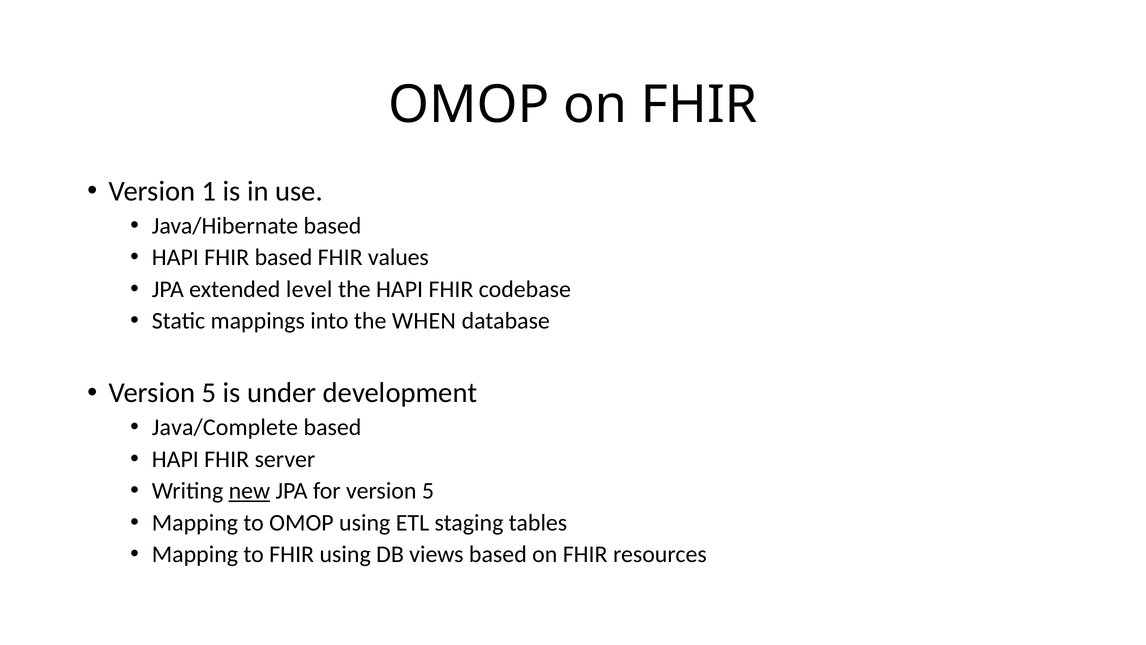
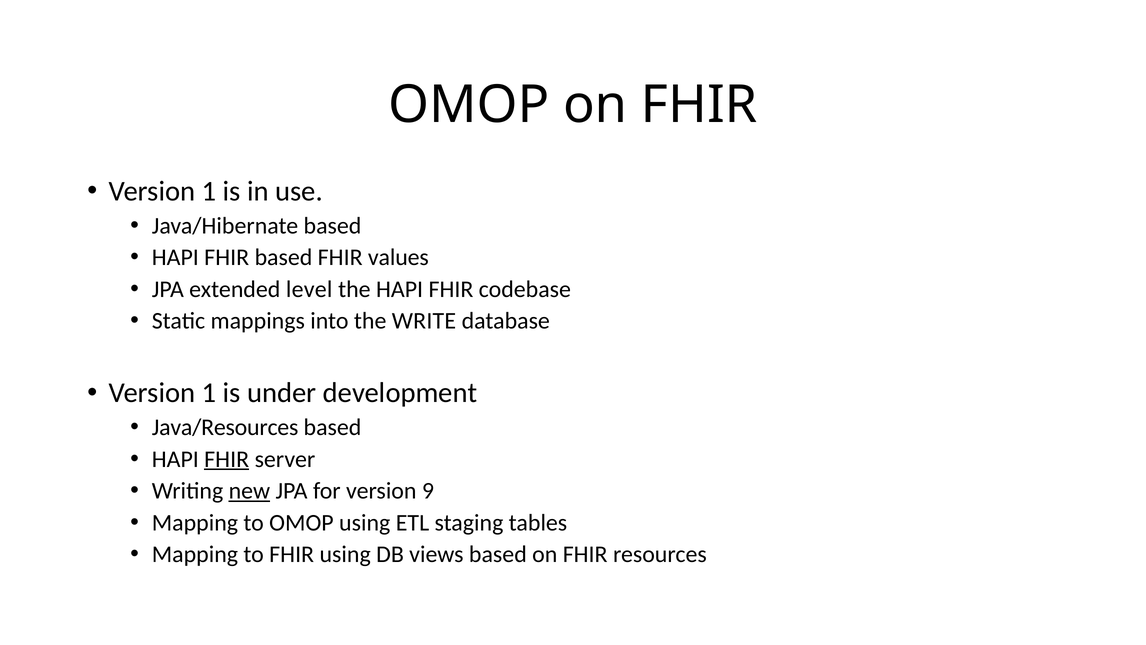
WHEN: WHEN -> WRITE
5 at (209, 393): 5 -> 1
Java/Complete: Java/Complete -> Java/Resources
FHIR at (227, 459) underline: none -> present
for version 5: 5 -> 9
